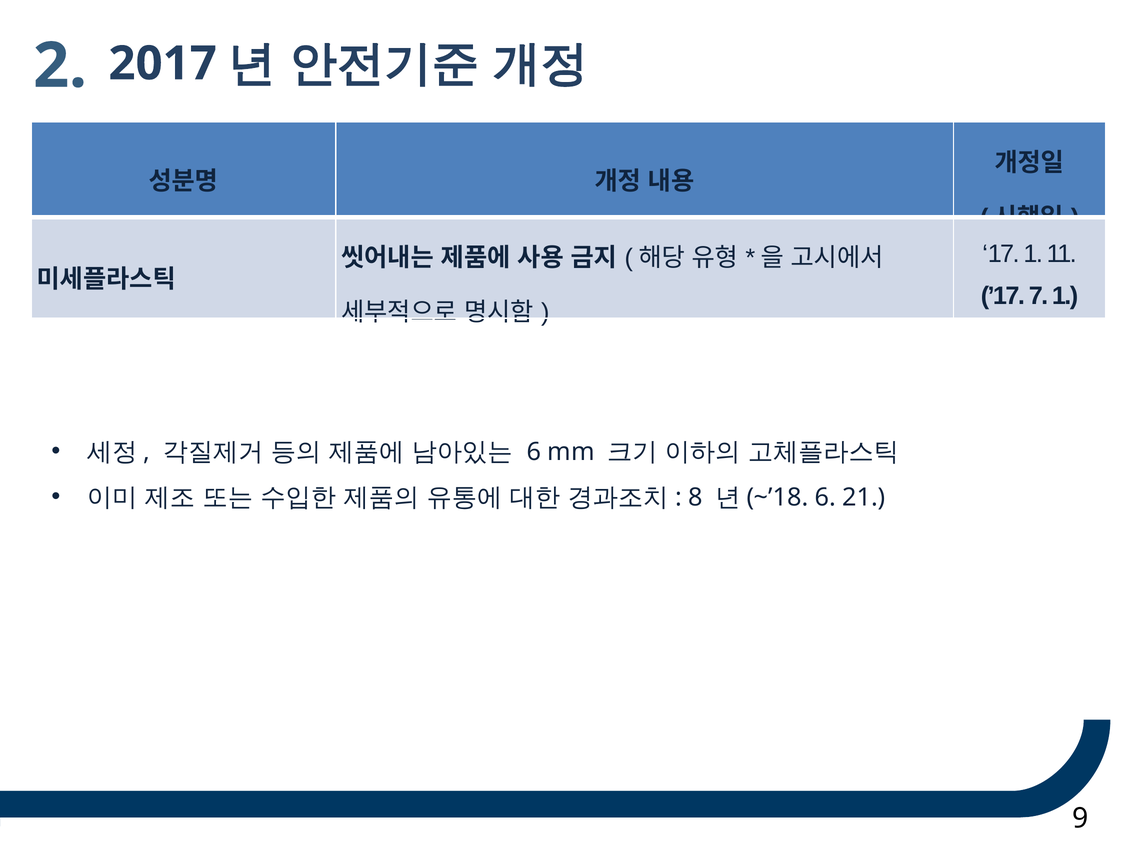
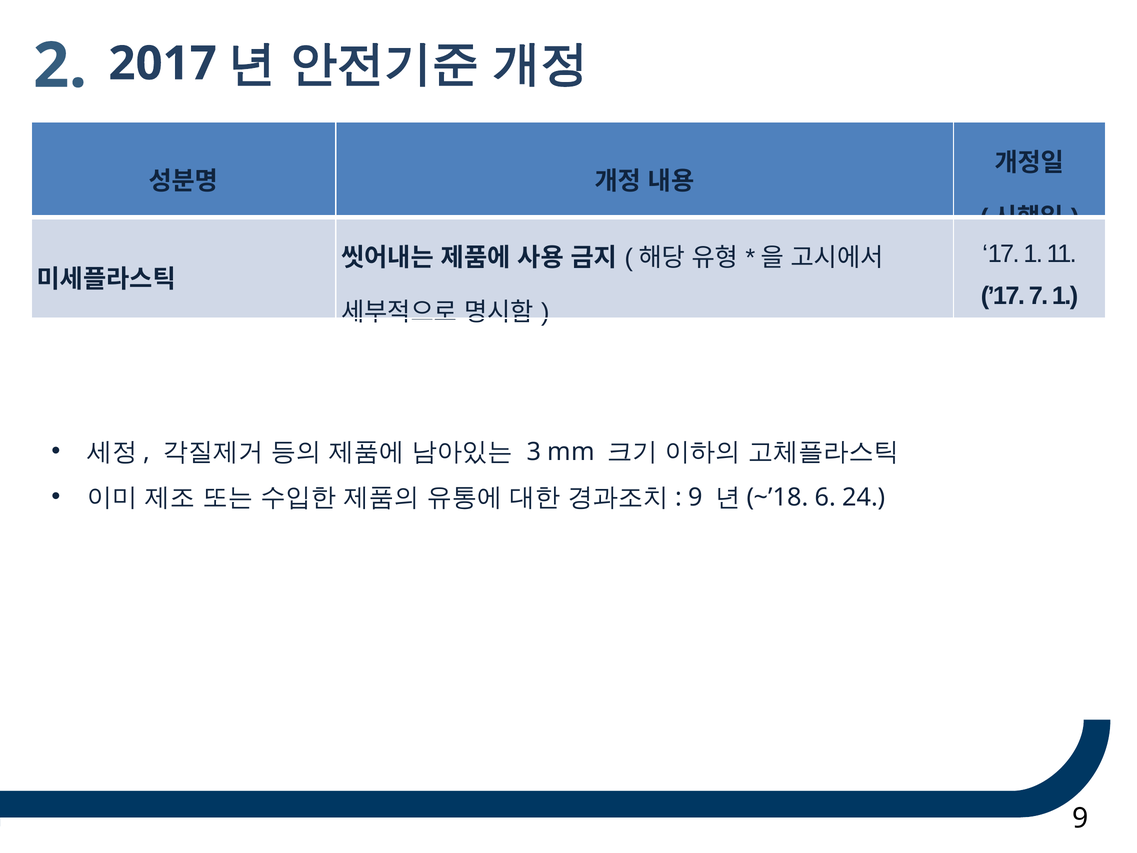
6 at (534, 452): 6 -> 3
8 at (696, 497): 8 -> 9
21: 21 -> 24
